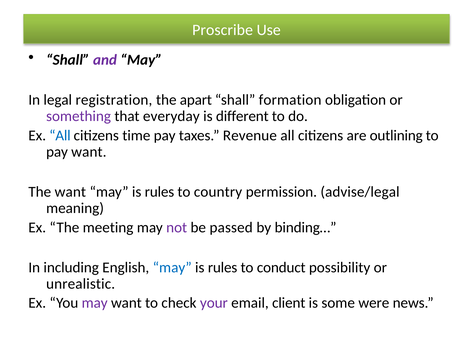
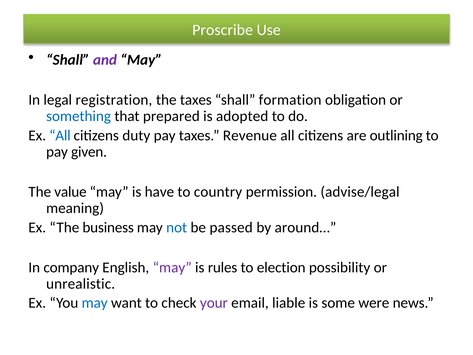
the apart: apart -> taxes
something colour: purple -> blue
everyday: everyday -> prepared
different: different -> adopted
time: time -> duty
pay want: want -> given
The want: want -> value
rules at (159, 192): rules -> have
meeting: meeting -> business
not colour: purple -> blue
binding…: binding… -> around…
including: including -> company
may at (172, 267) colour: blue -> purple
conduct: conduct -> election
may at (95, 303) colour: purple -> blue
client: client -> liable
